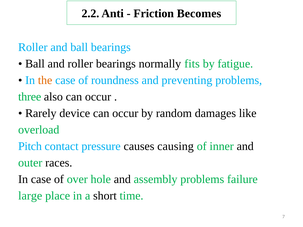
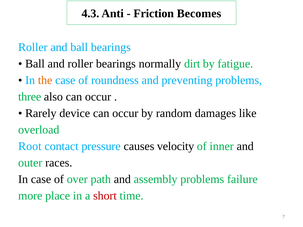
2.2: 2.2 -> 4.3
fits: fits -> dirt
Pitch: Pitch -> Root
causing: causing -> velocity
hole: hole -> path
large: large -> more
short colour: black -> red
